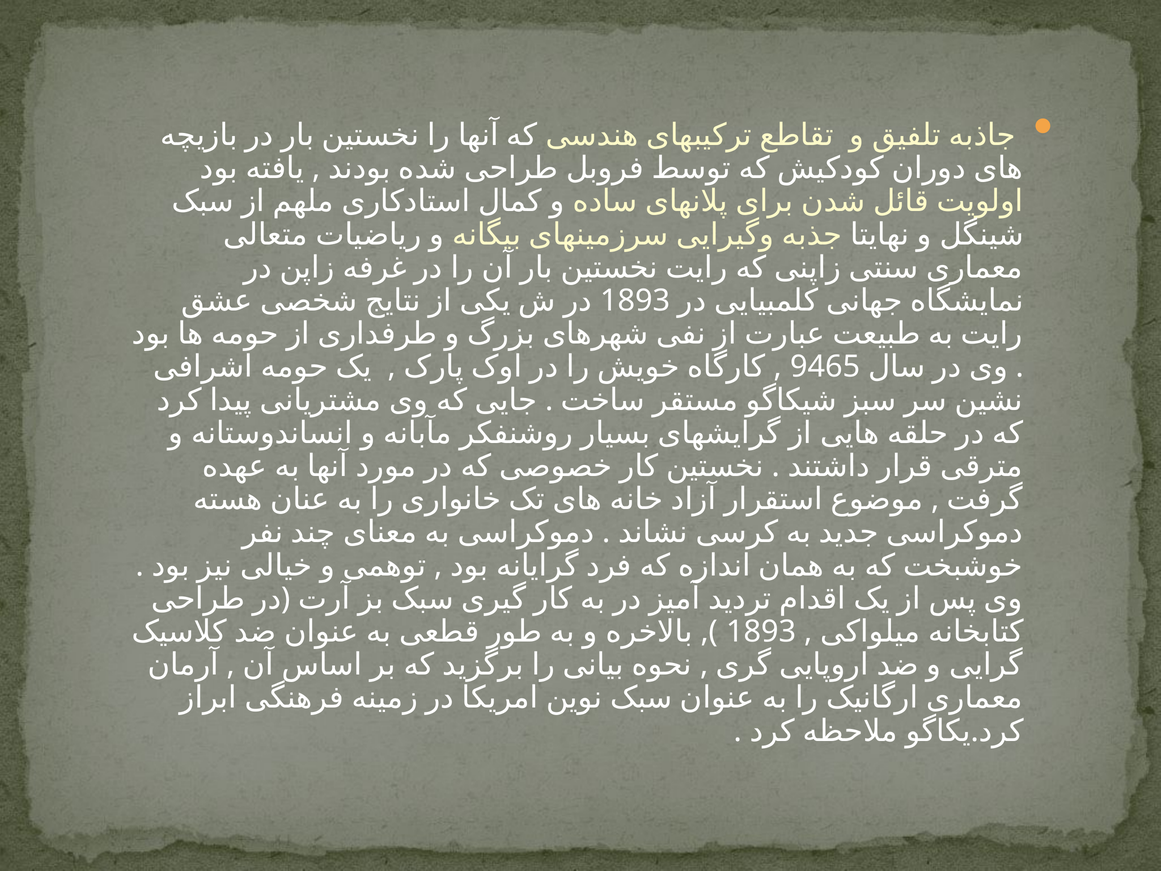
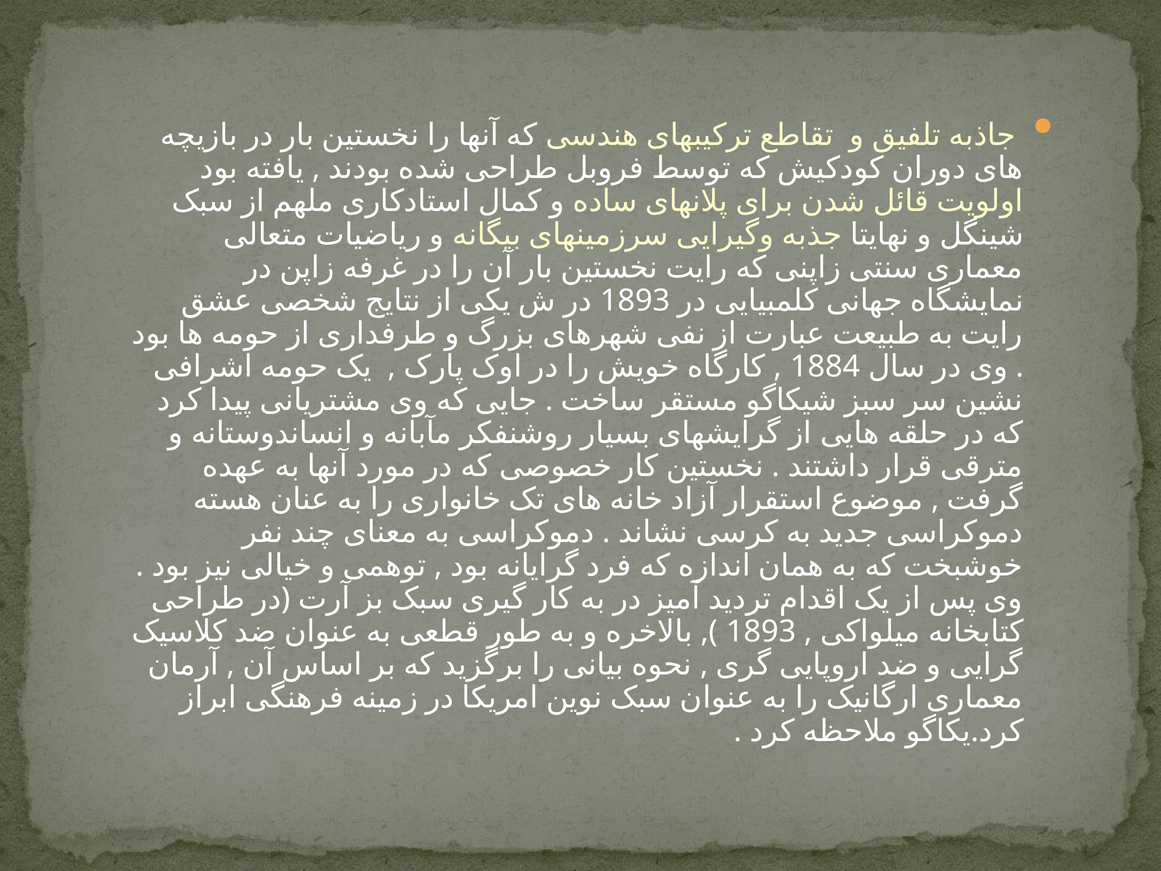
9465: 9465 -> 1884
